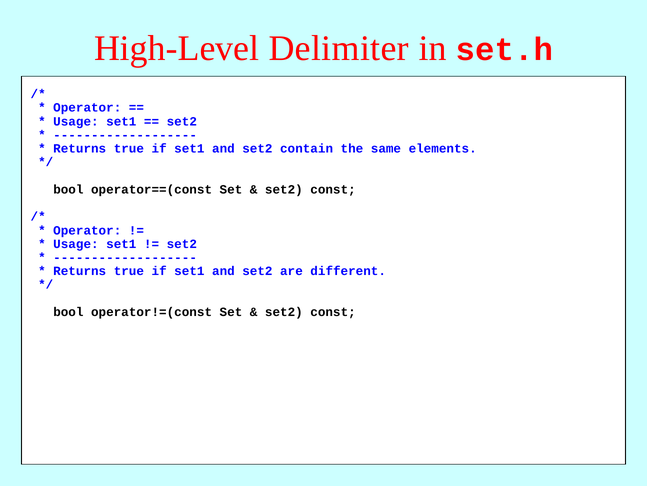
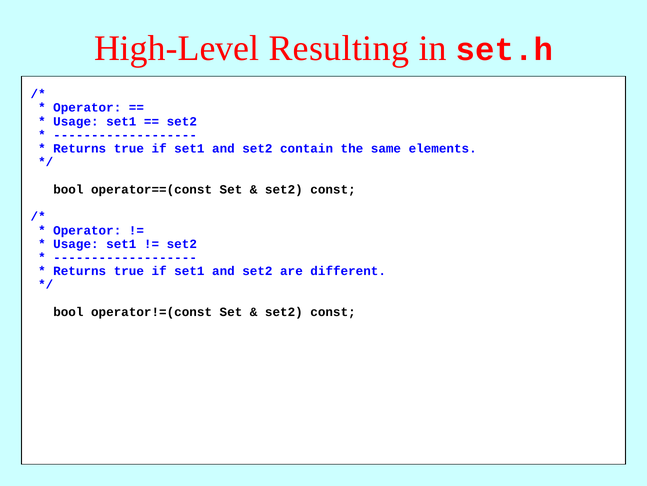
Delimiter: Delimiter -> Resulting
